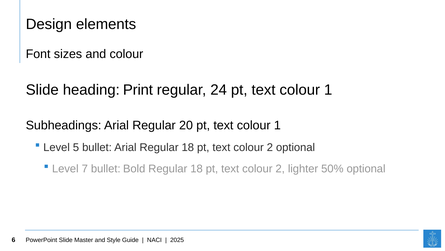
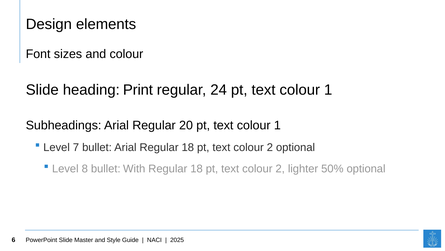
5: 5 -> 7
7: 7 -> 8
Bold: Bold -> With
